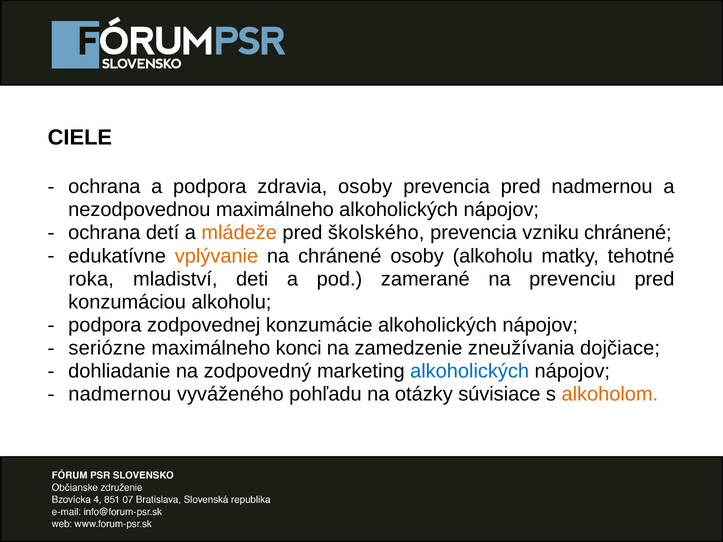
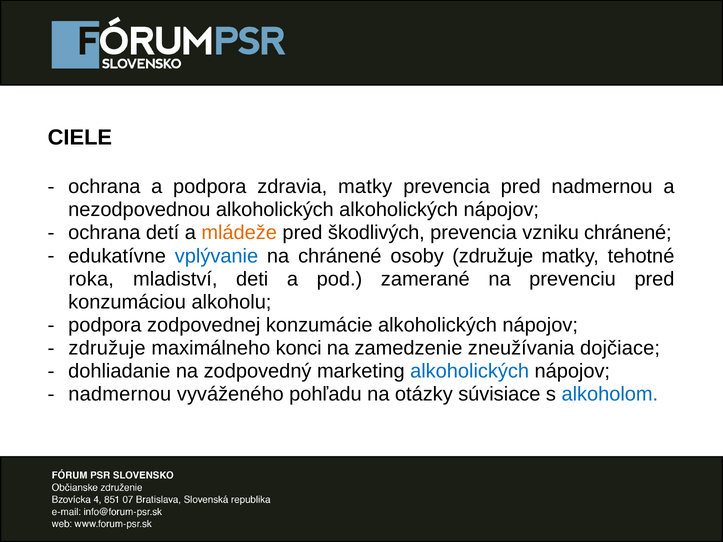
zdravia osoby: osoby -> matky
nezodpovednou maximálneho: maximálneho -> alkoholických
školského: školského -> škodlivých
vplývanie colour: orange -> blue
osoby alkoholu: alkoholu -> združuje
seriózne at (107, 348): seriózne -> združuje
alkoholom colour: orange -> blue
